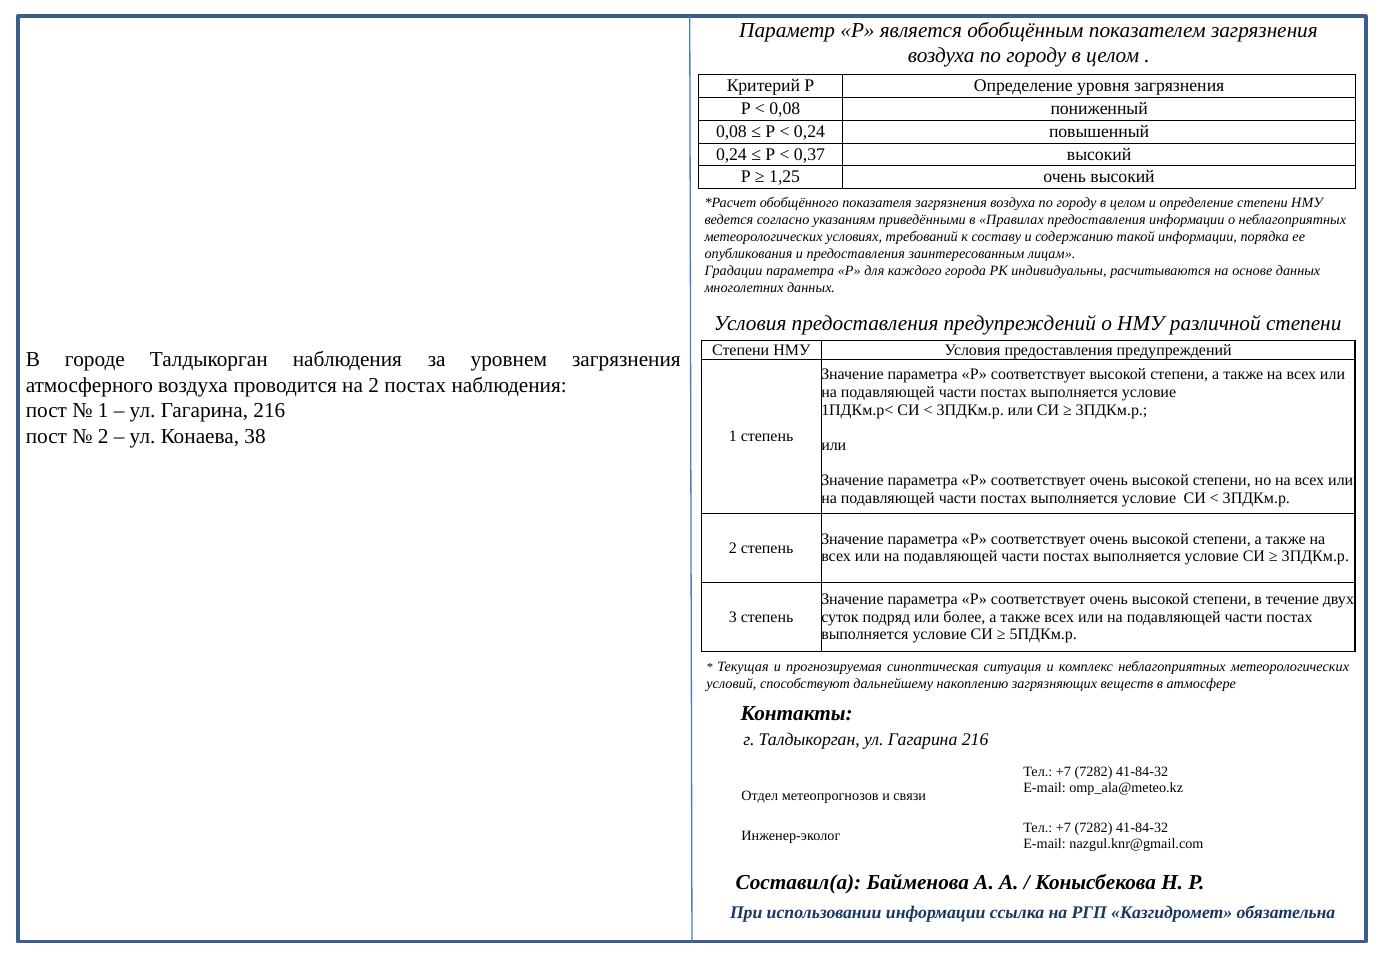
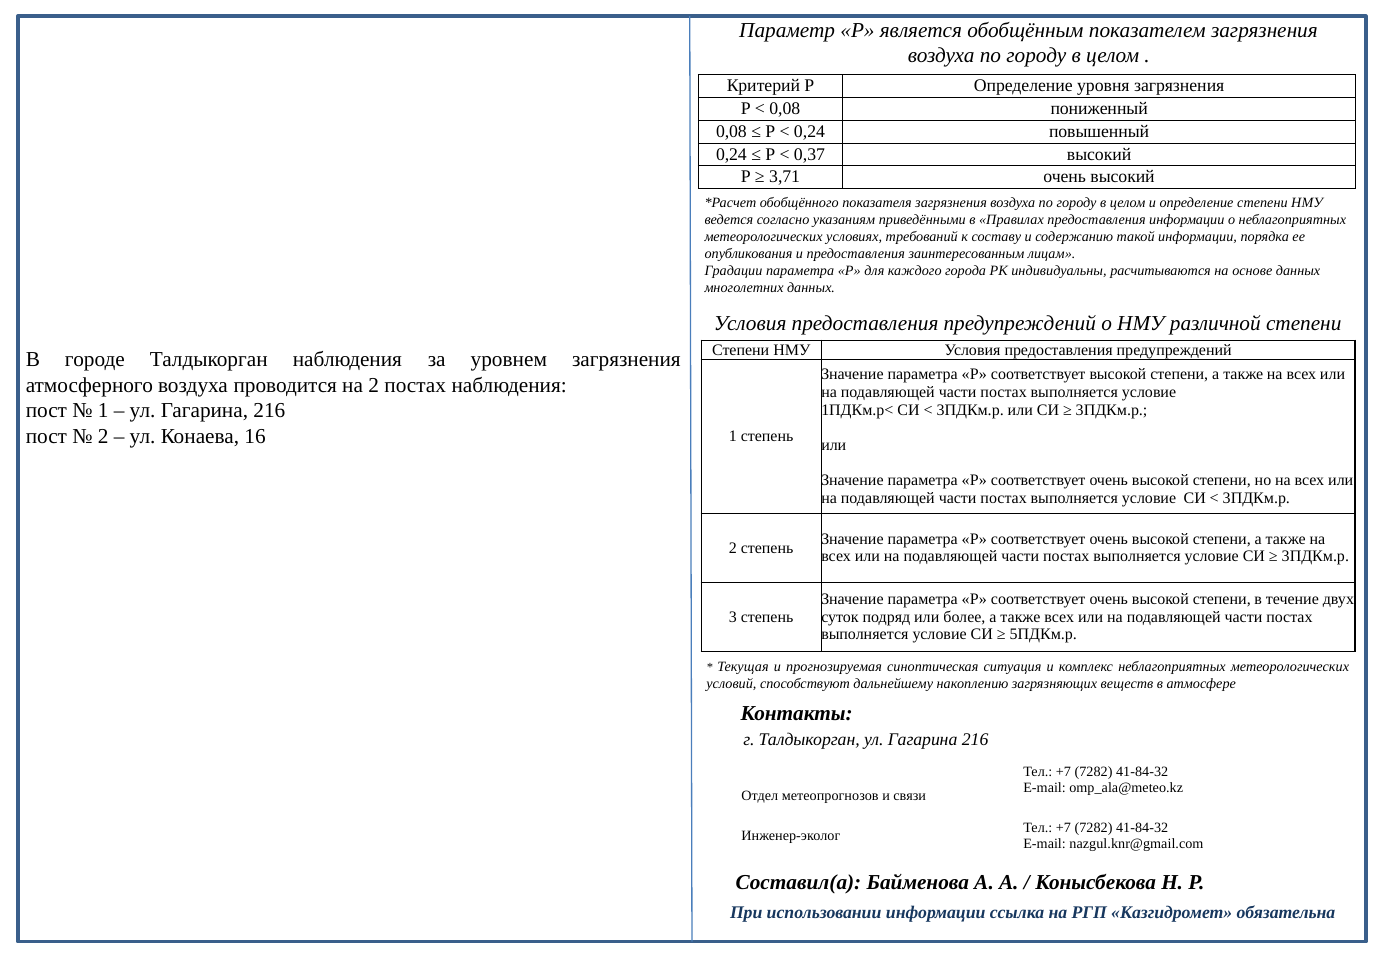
1,25: 1,25 -> 3,71
38: 38 -> 16
